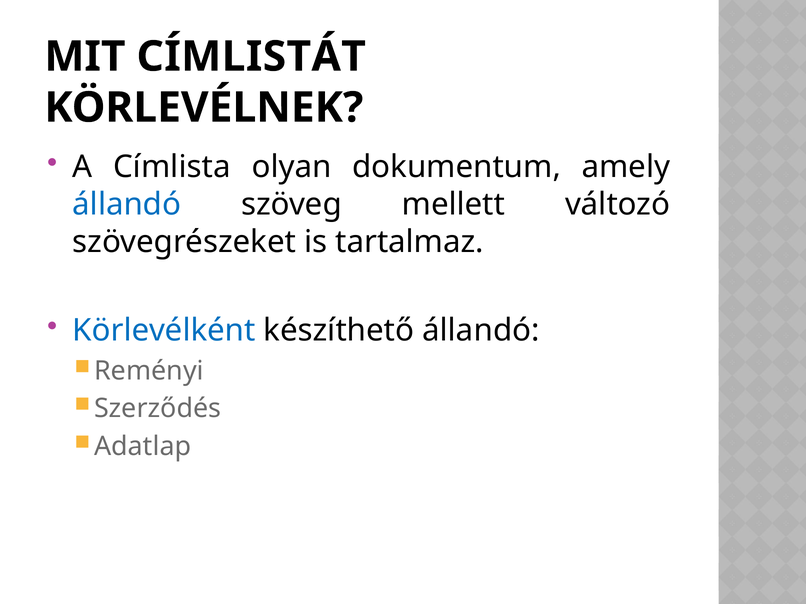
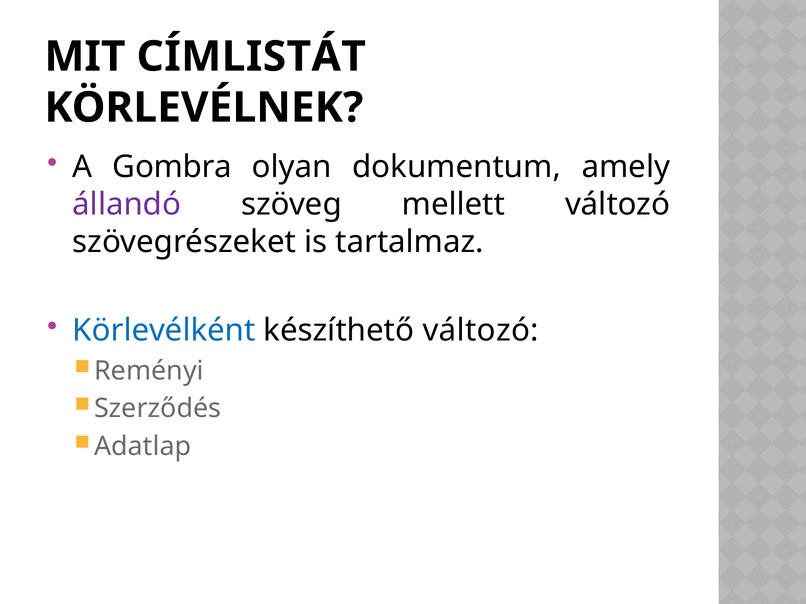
Címlista: Címlista -> Gombra
állandó at (127, 205) colour: blue -> purple
készíthető állandó: állandó -> változó
